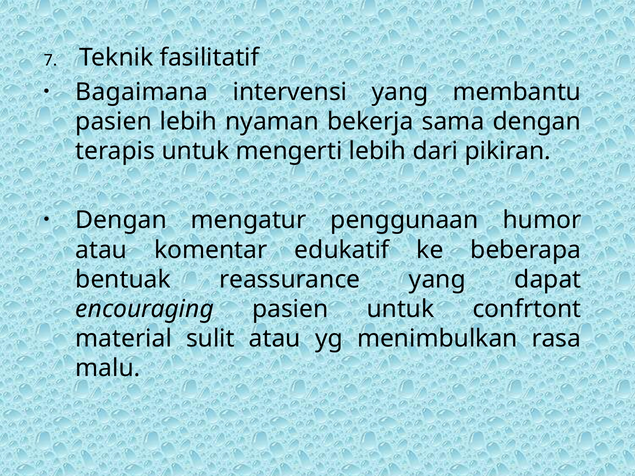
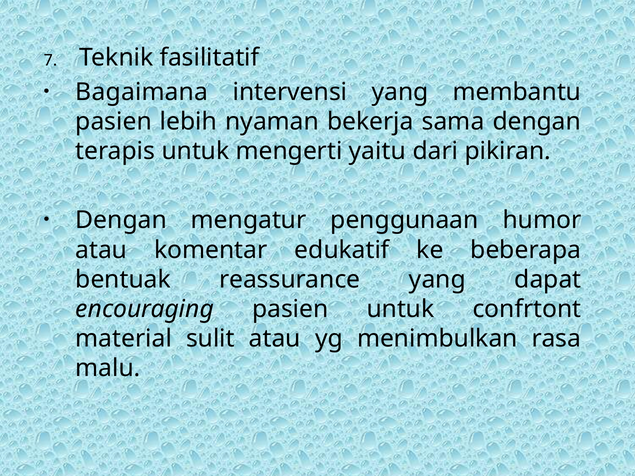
mengerti lebih: lebih -> yaitu
